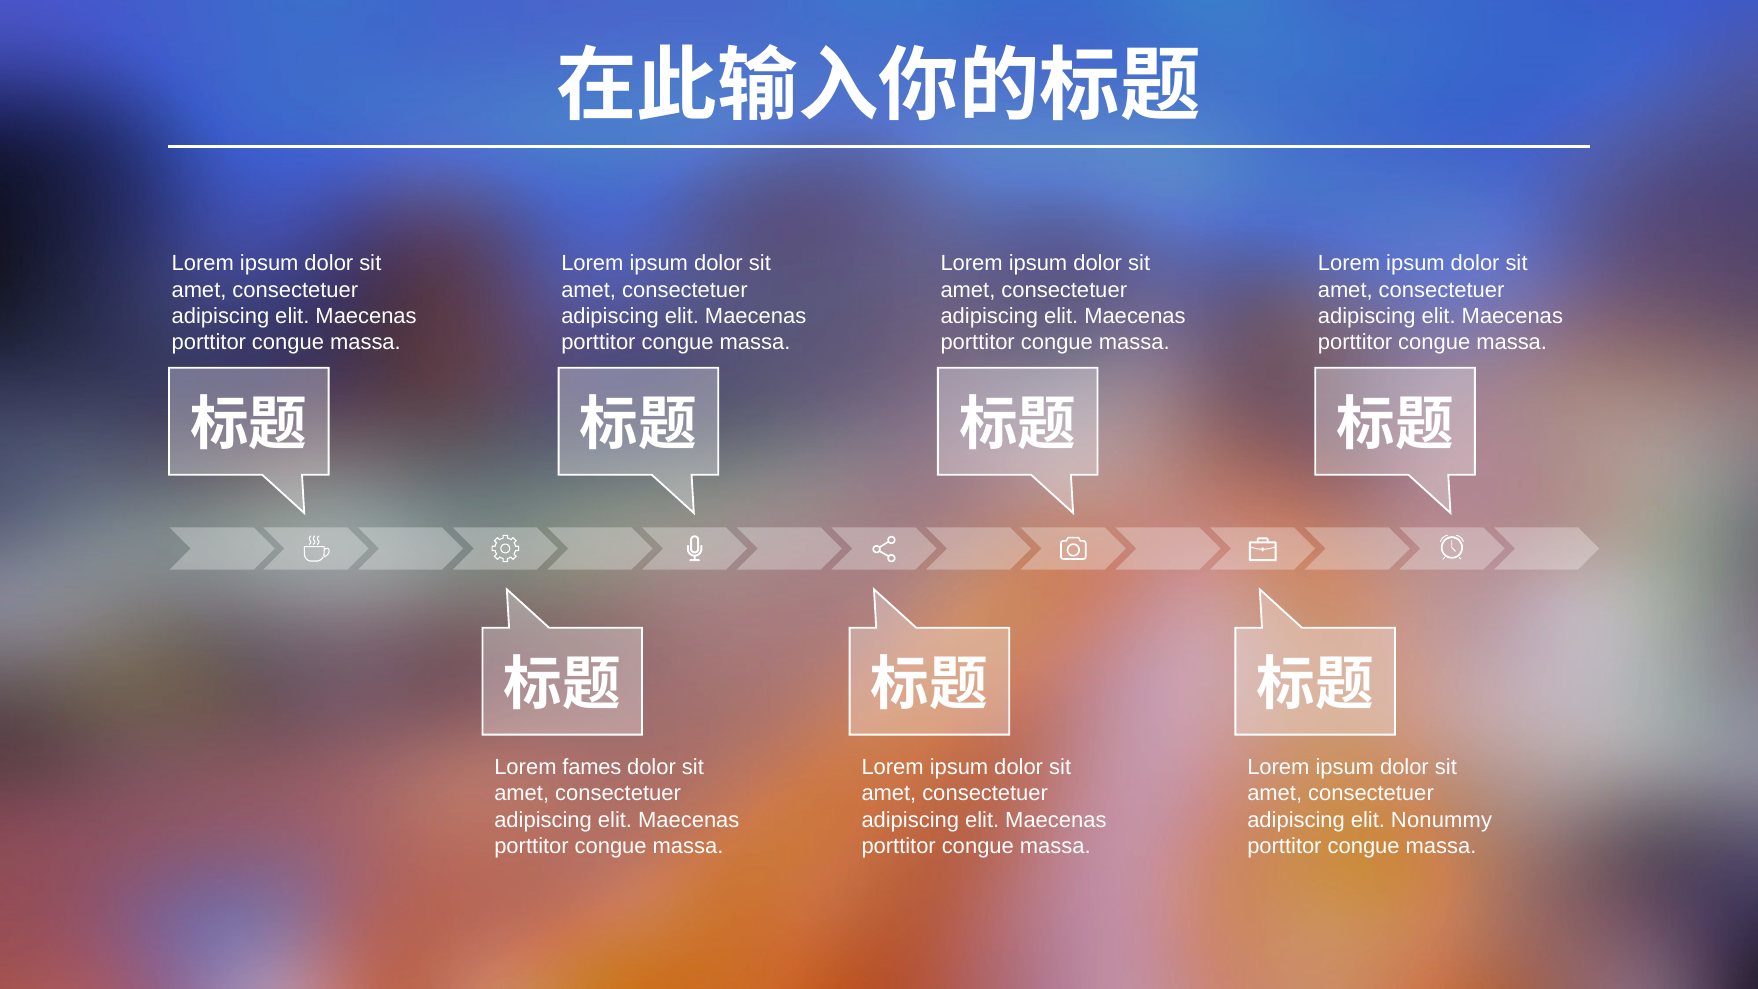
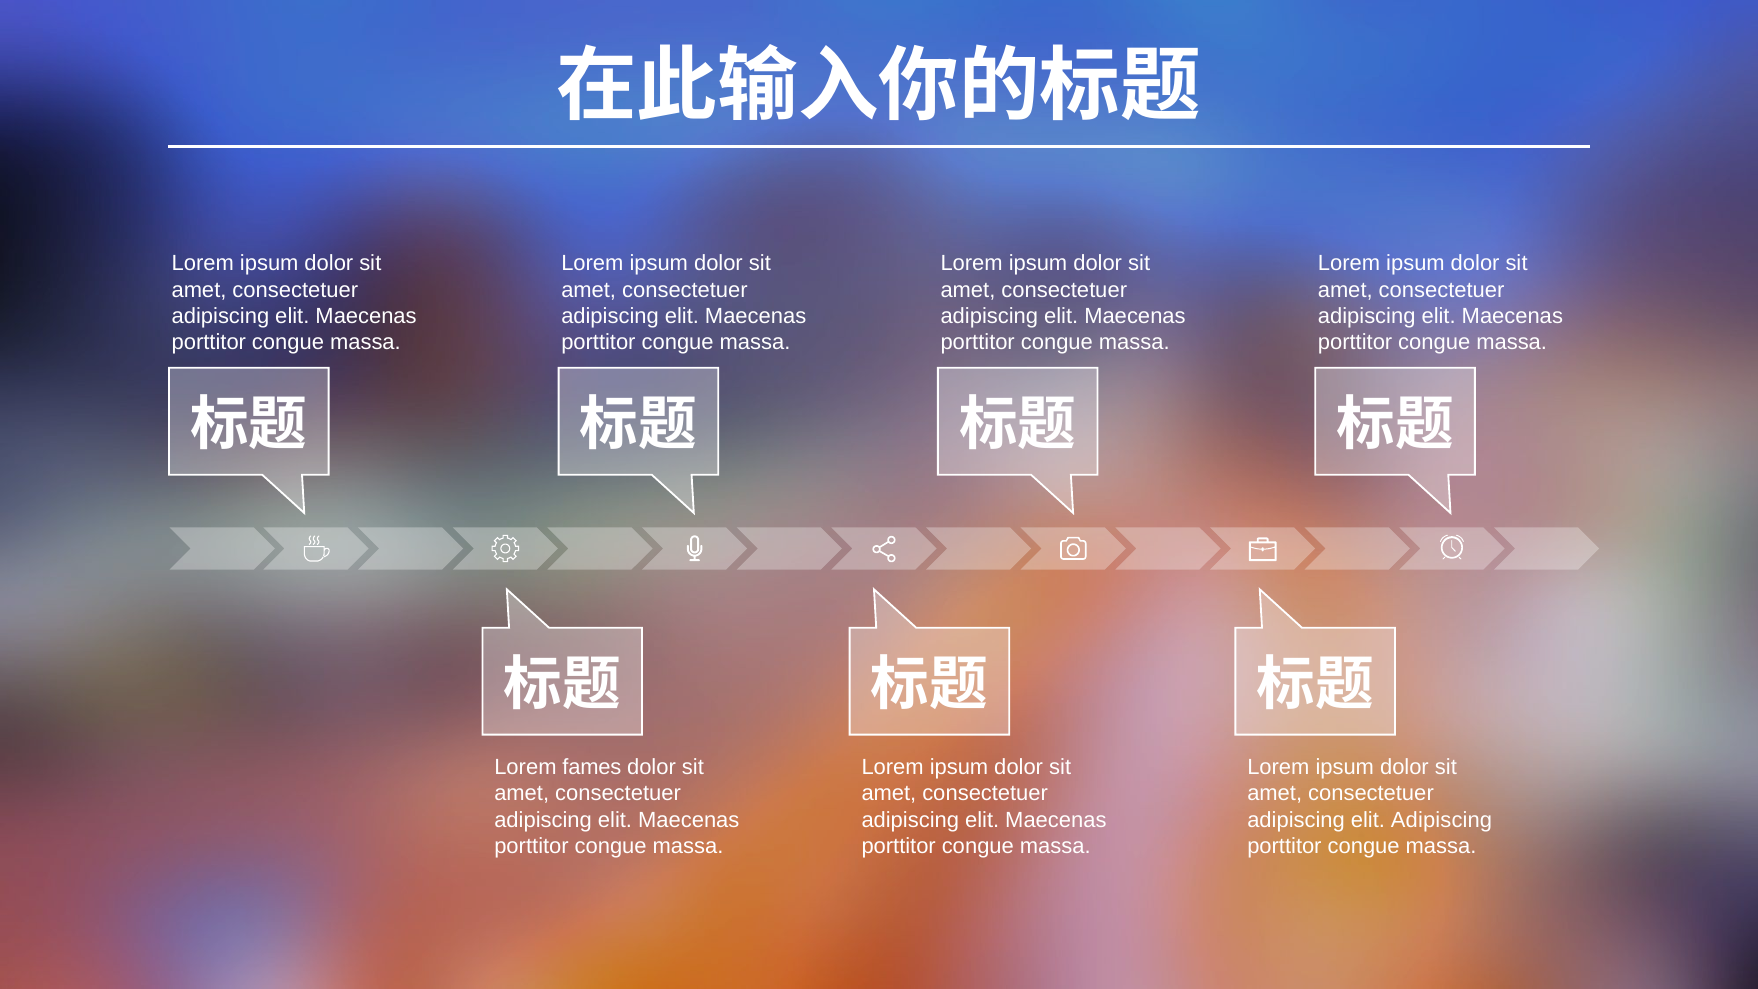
elit Nonummy: Nonummy -> Adipiscing
